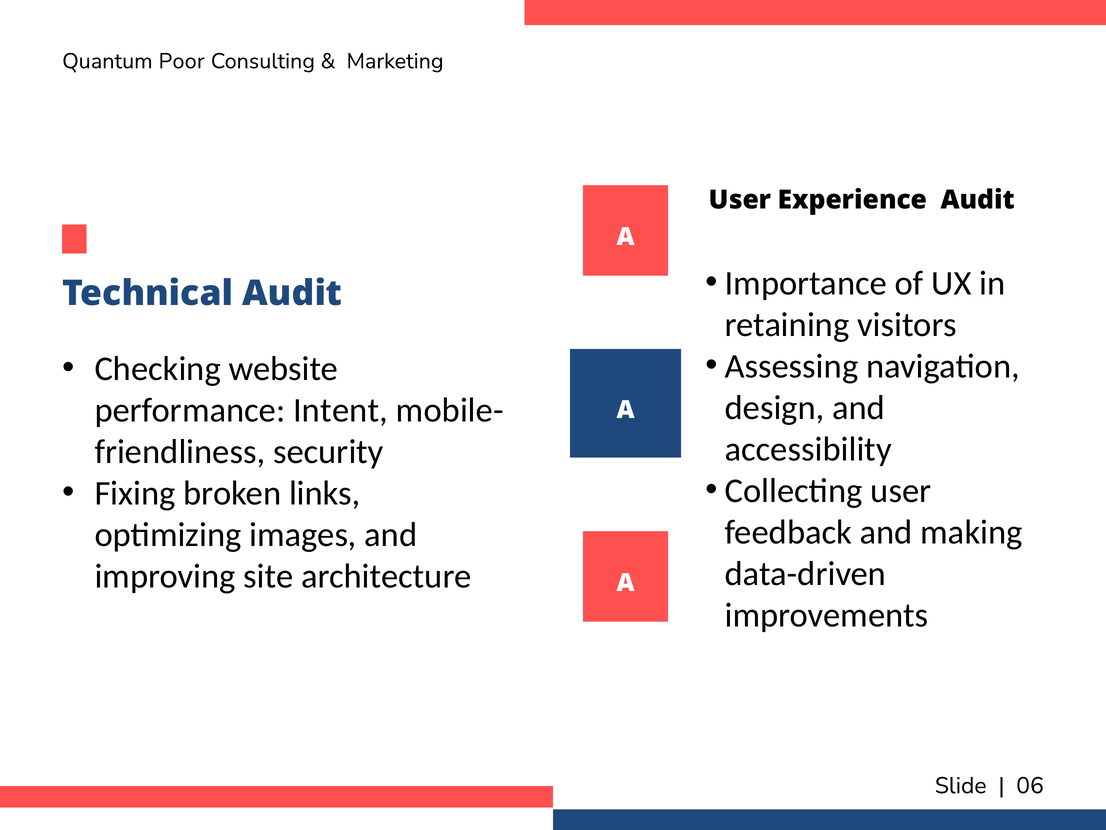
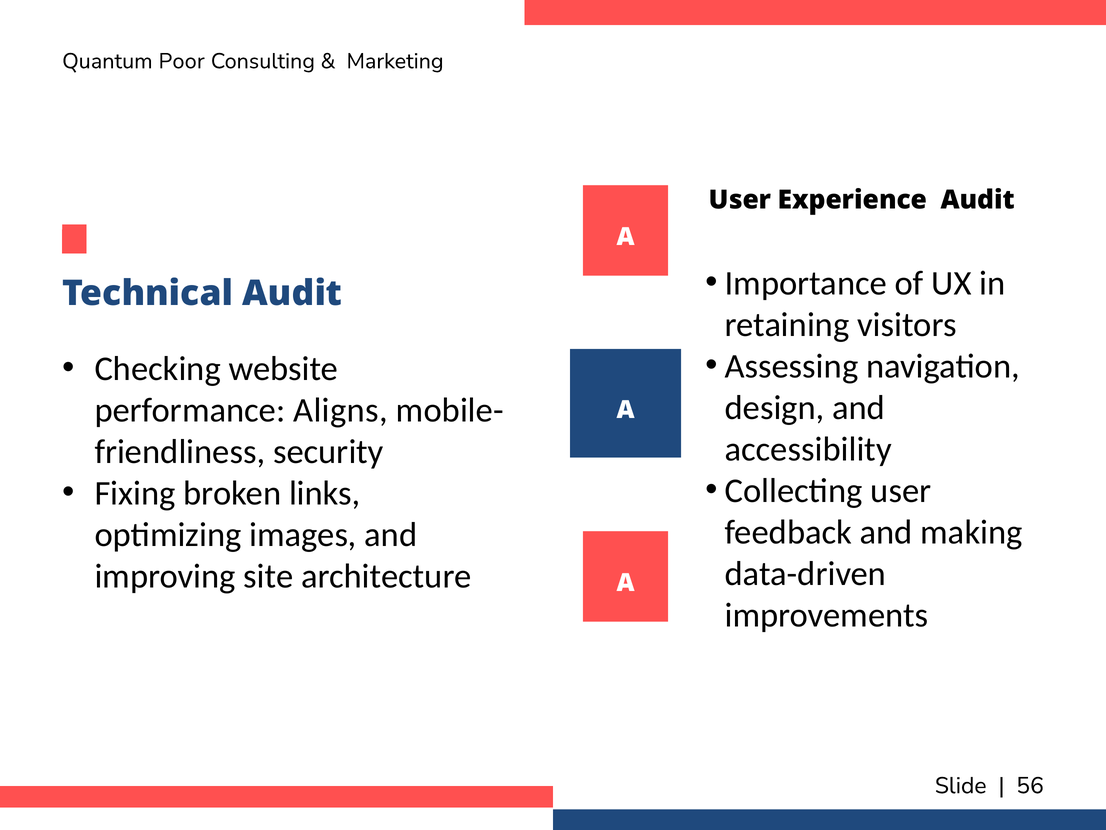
Intent: Intent -> Aligns
06: 06 -> 56
